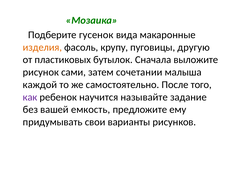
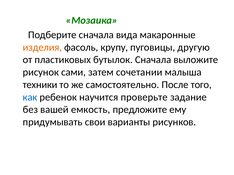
Подберите гусенок: гусенок -> сначала
каждой: каждой -> техники
как colour: purple -> blue
называйте: называйте -> проверьте
